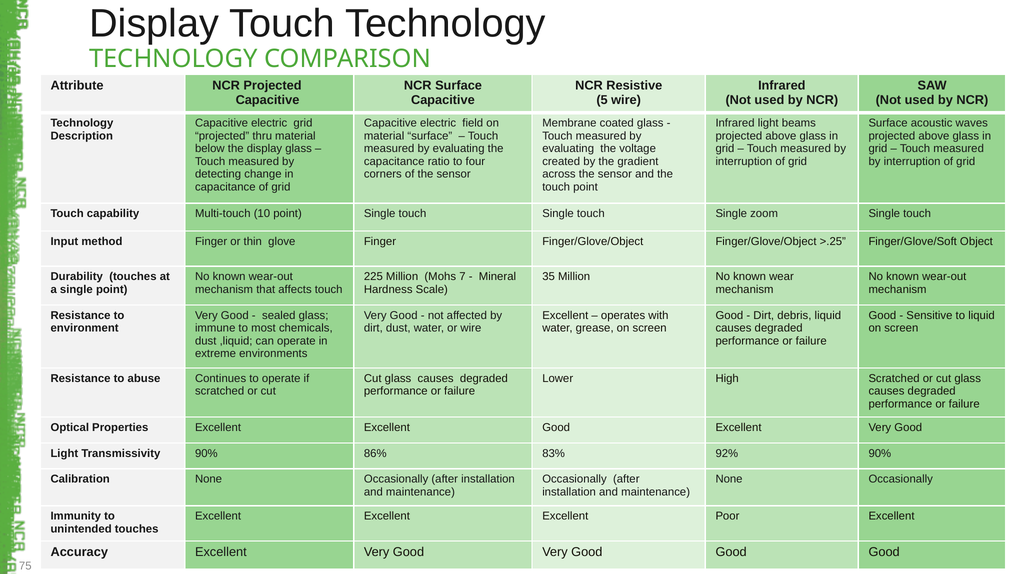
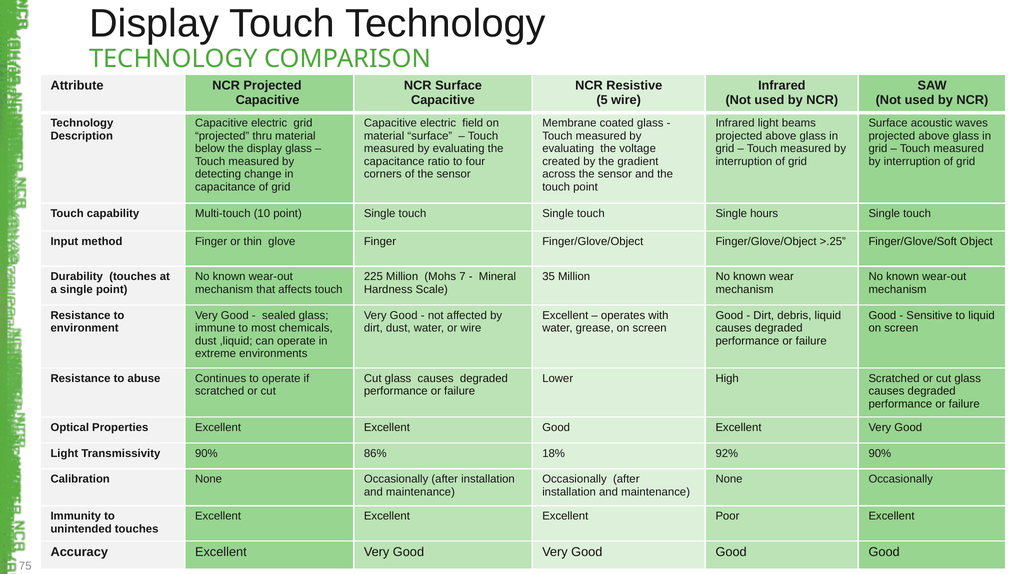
zoom: zoom -> hours
83%: 83% -> 18%
